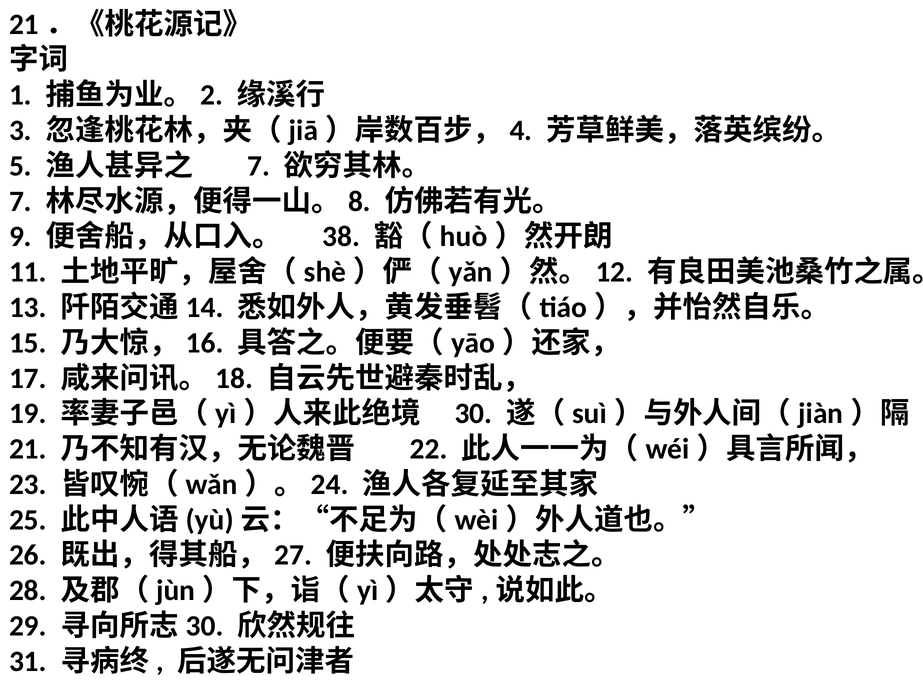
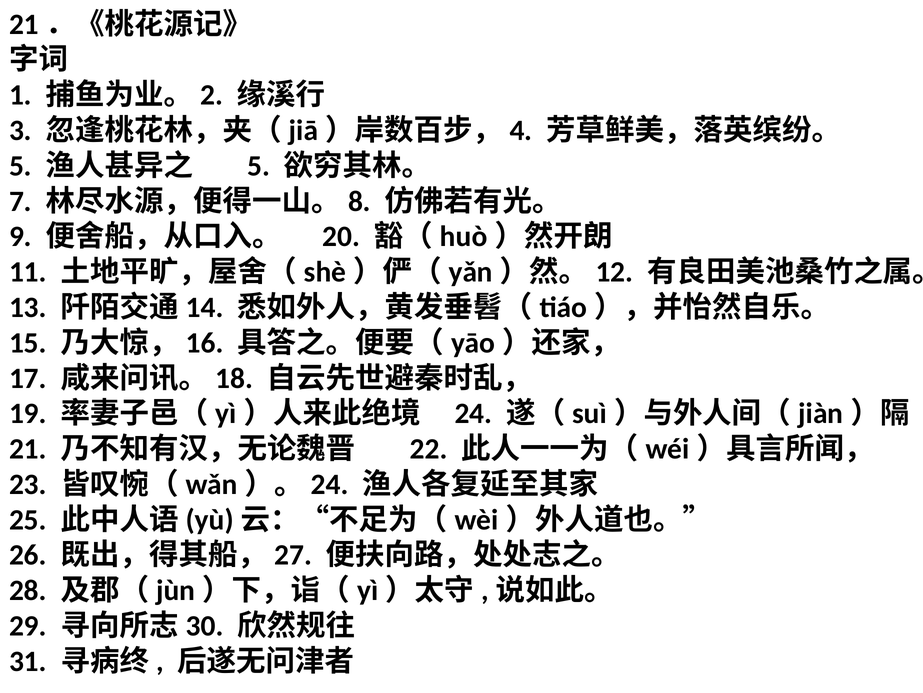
7 at (259, 166): 7 -> 5
38: 38 -> 20
30: 30 -> 24
